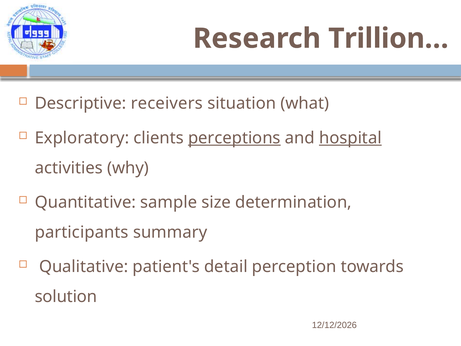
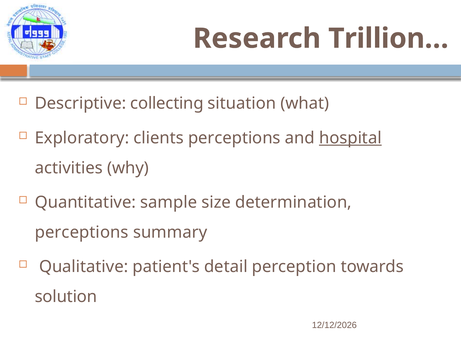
receivers: receivers -> collecting
perceptions at (234, 138) underline: present -> none
participants at (82, 232): participants -> perceptions
